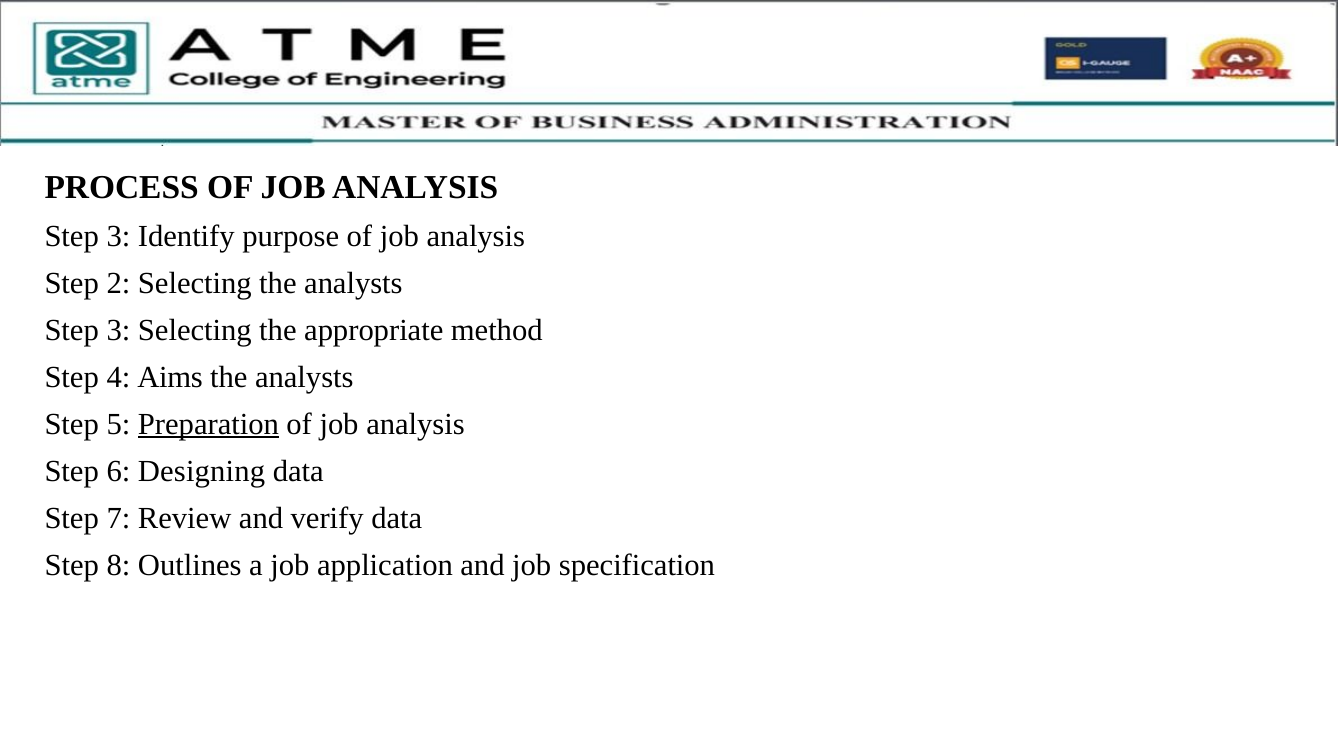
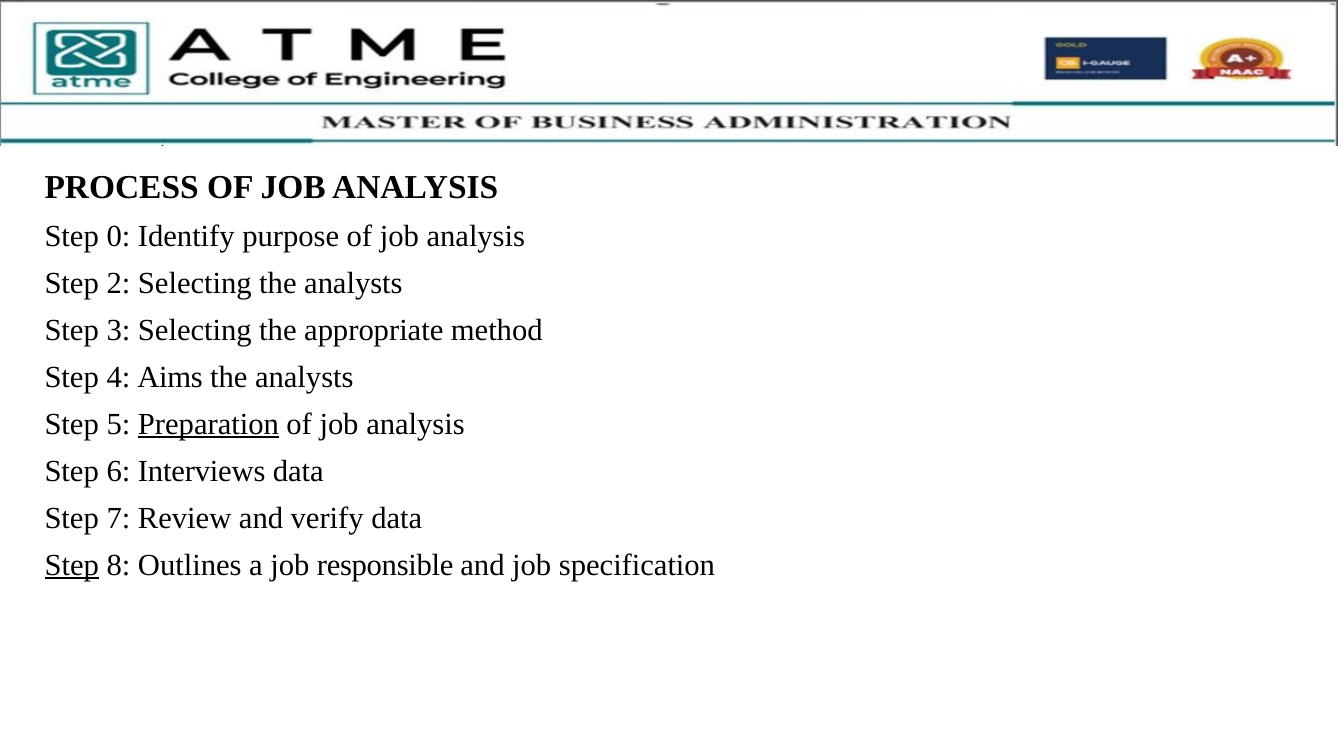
3 at (118, 236): 3 -> 0
Designing: Designing -> Interviews
Step at (72, 566) underline: none -> present
application: application -> responsible
